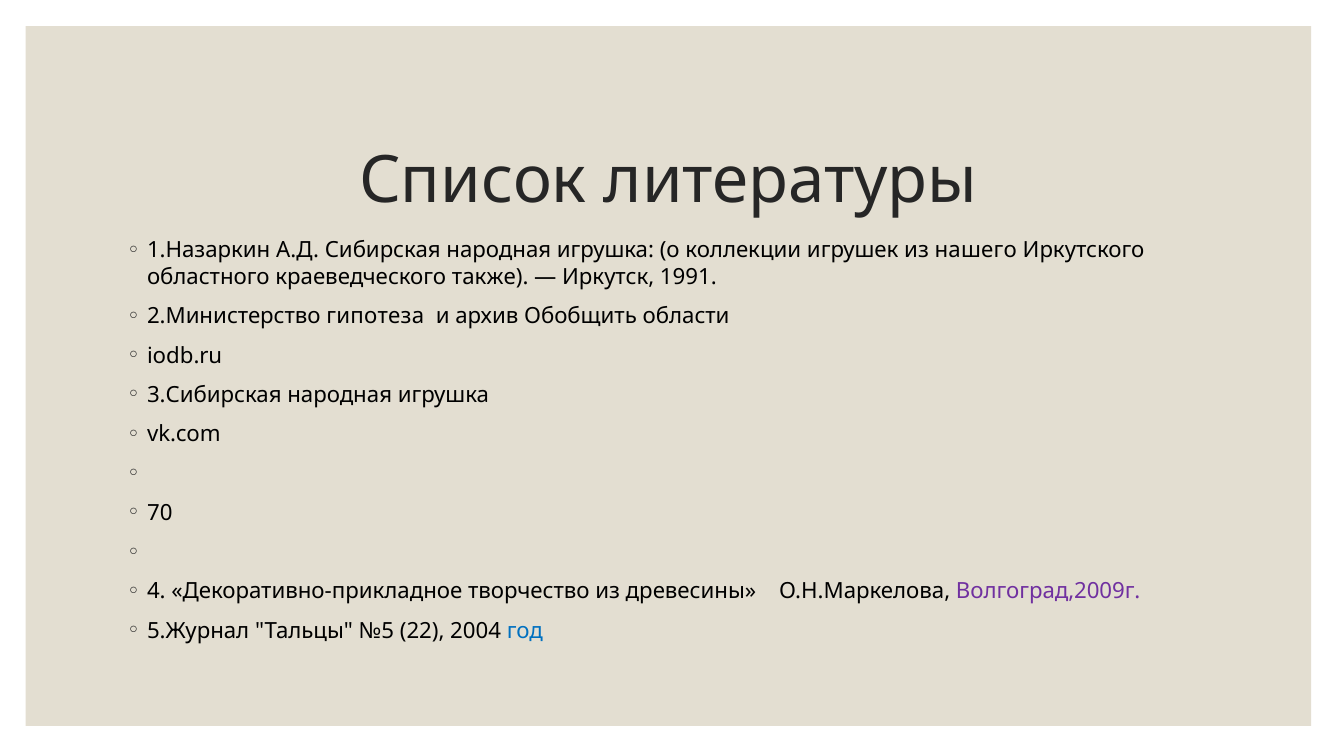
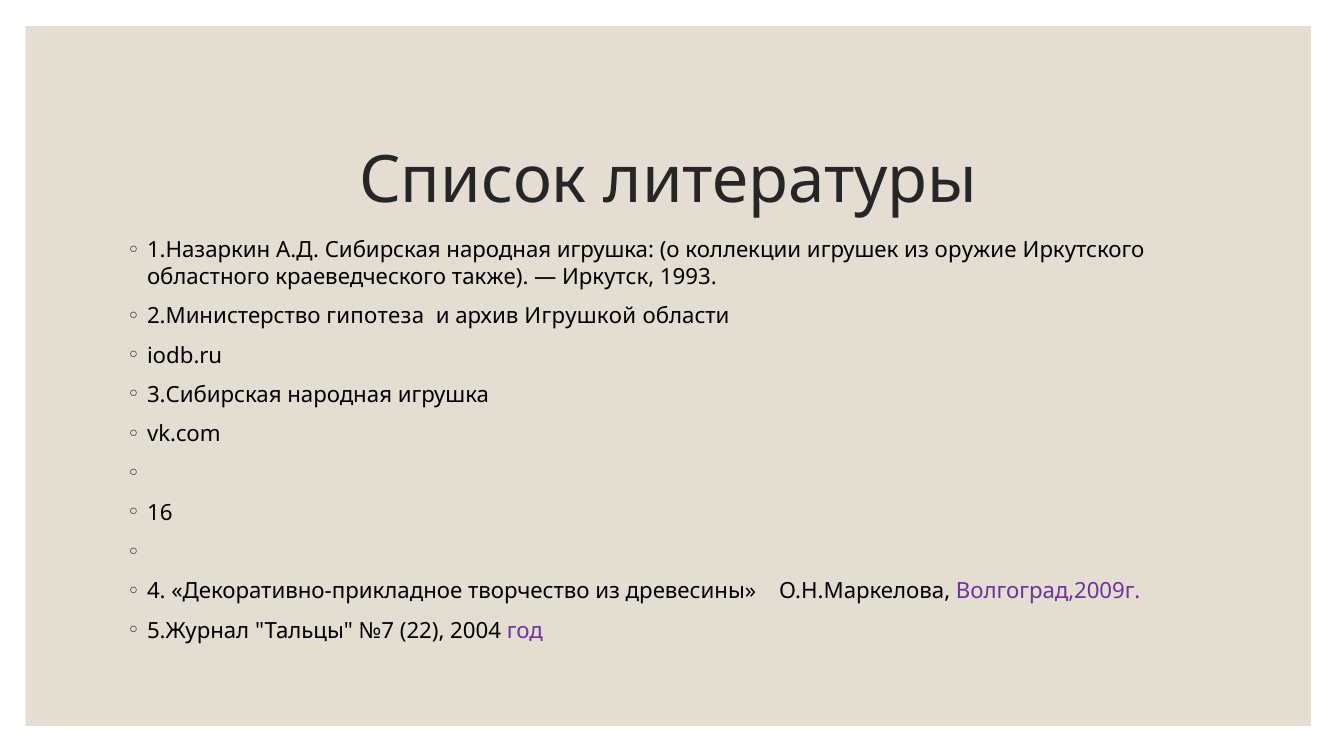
нашего: нашего -> оружие
1991: 1991 -> 1993
Обобщить: Обобщить -> Игрушкой
70: 70 -> 16
№5: №5 -> №7
год colour: blue -> purple
